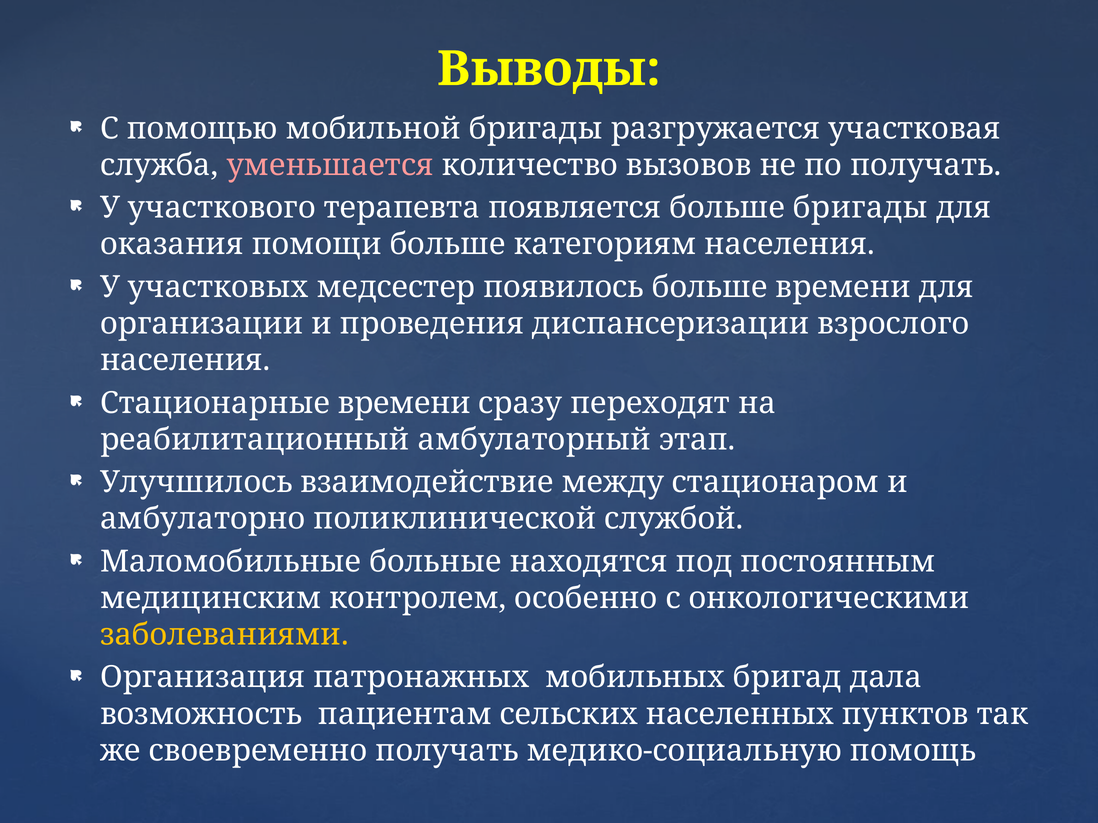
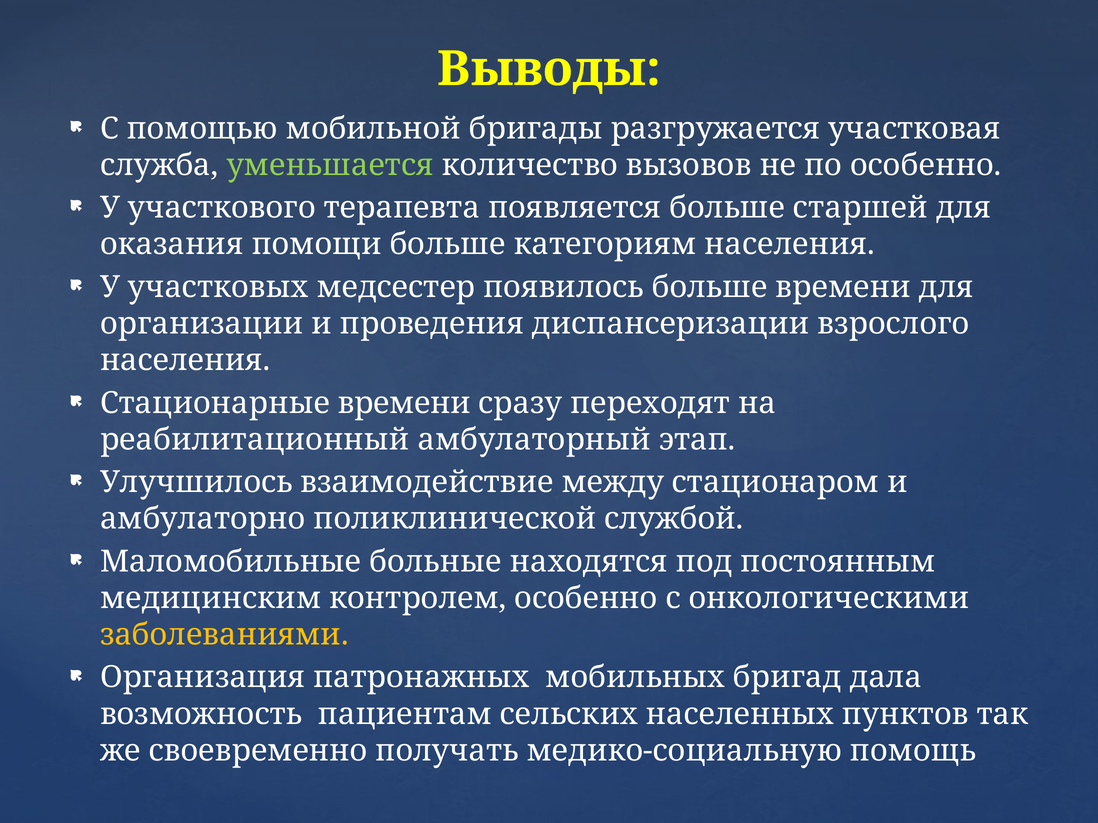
уменьшается colour: pink -> light green
по получать: получать -> особенно
больше бригады: бригады -> старшей
